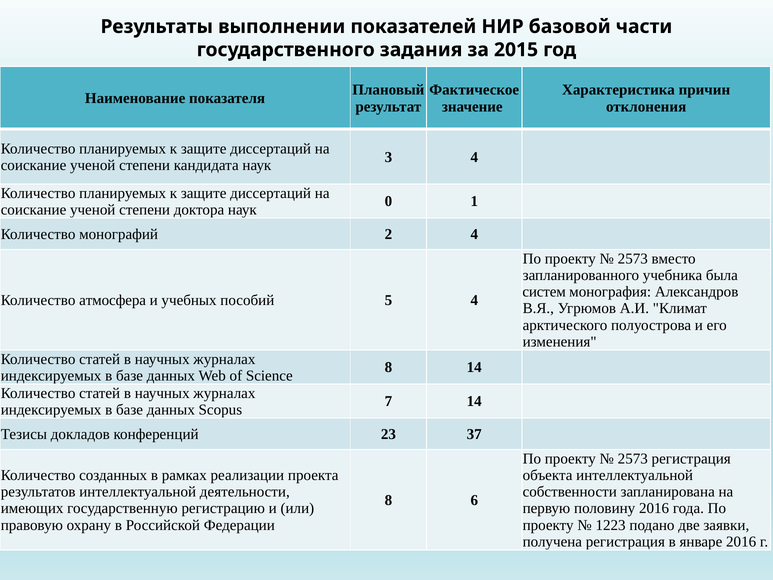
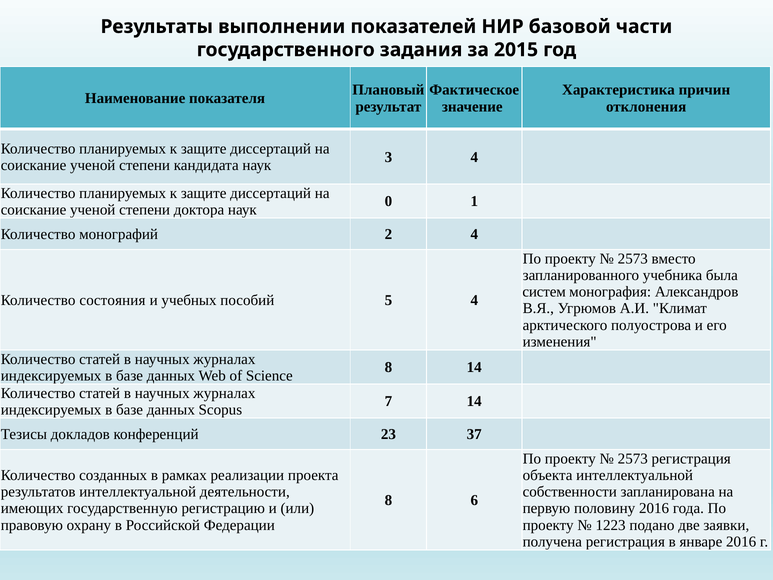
атмосфера: атмосфера -> состояния
